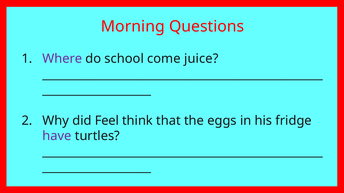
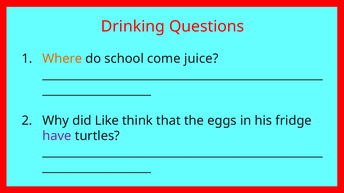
Morning: Morning -> Drinking
Where colour: purple -> orange
Feel: Feel -> Like
